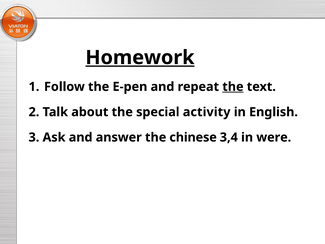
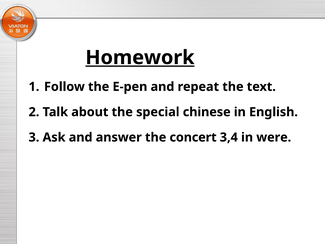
the at (233, 87) underline: present -> none
activity: activity -> chinese
chinese: chinese -> concert
